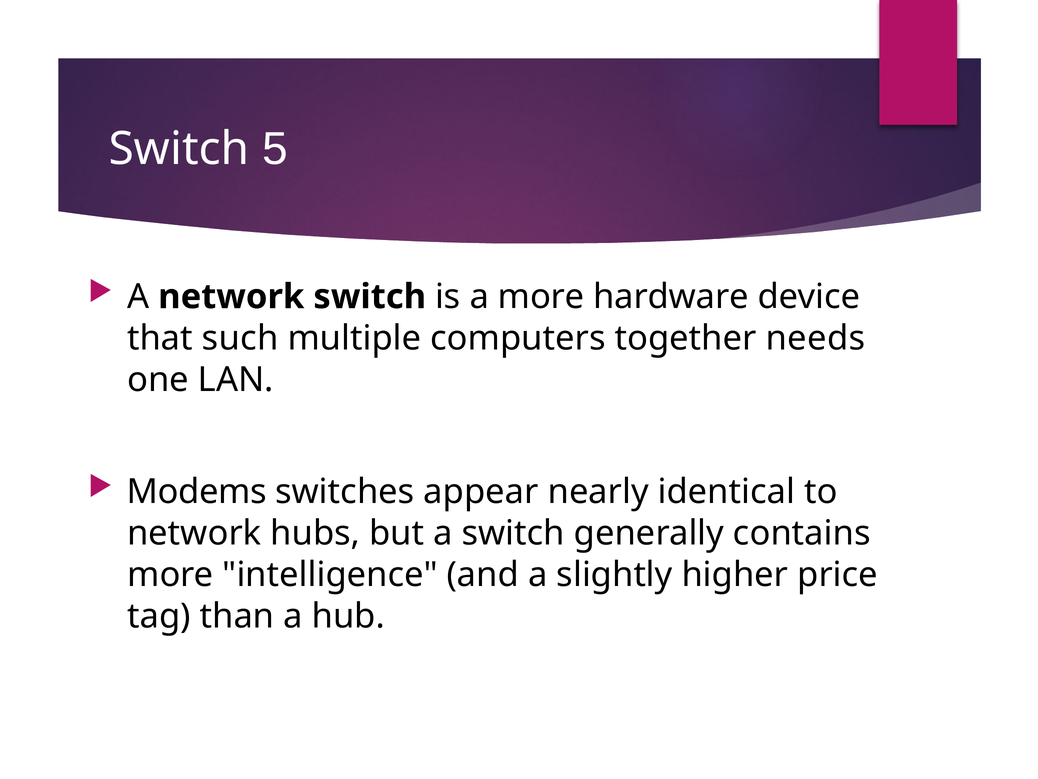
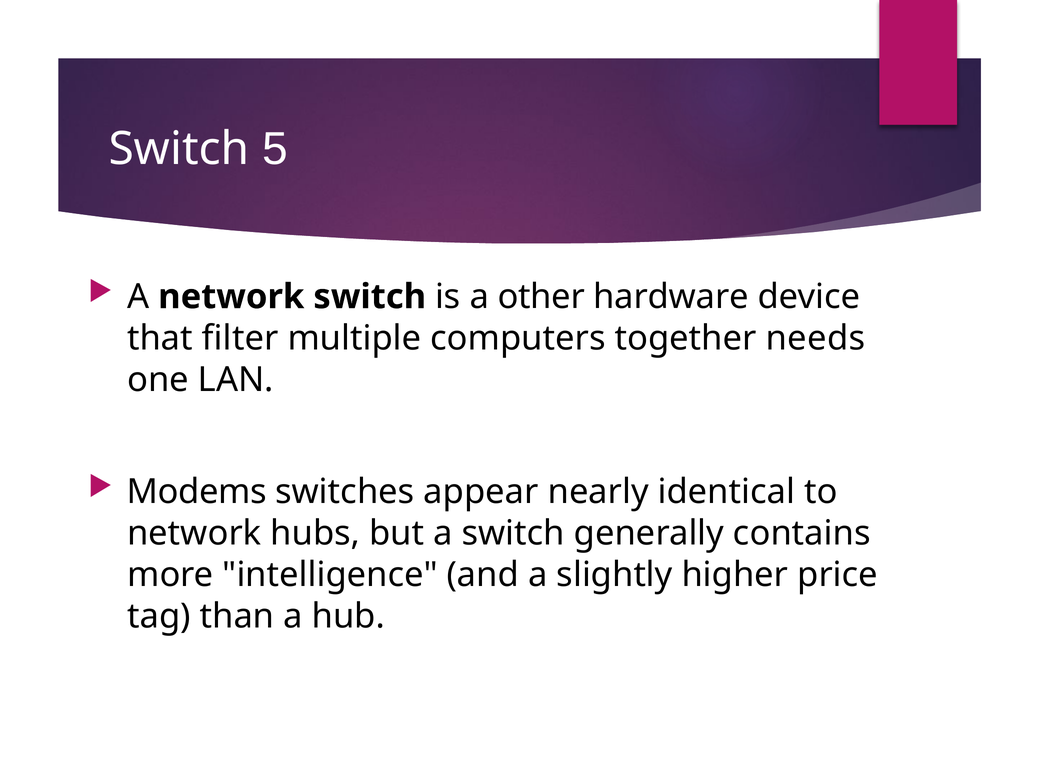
a more: more -> other
such: such -> filter
